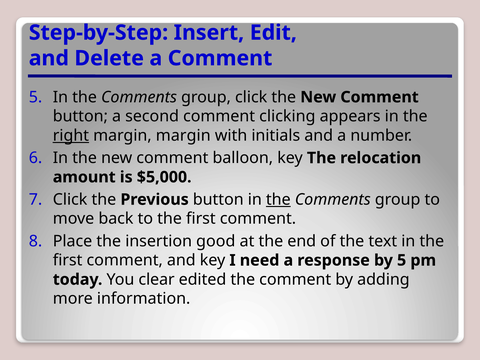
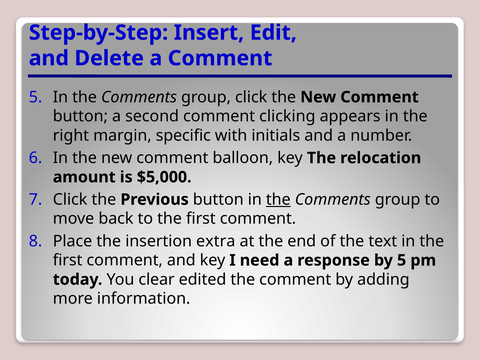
right underline: present -> none
margin margin: margin -> specific
good: good -> extra
